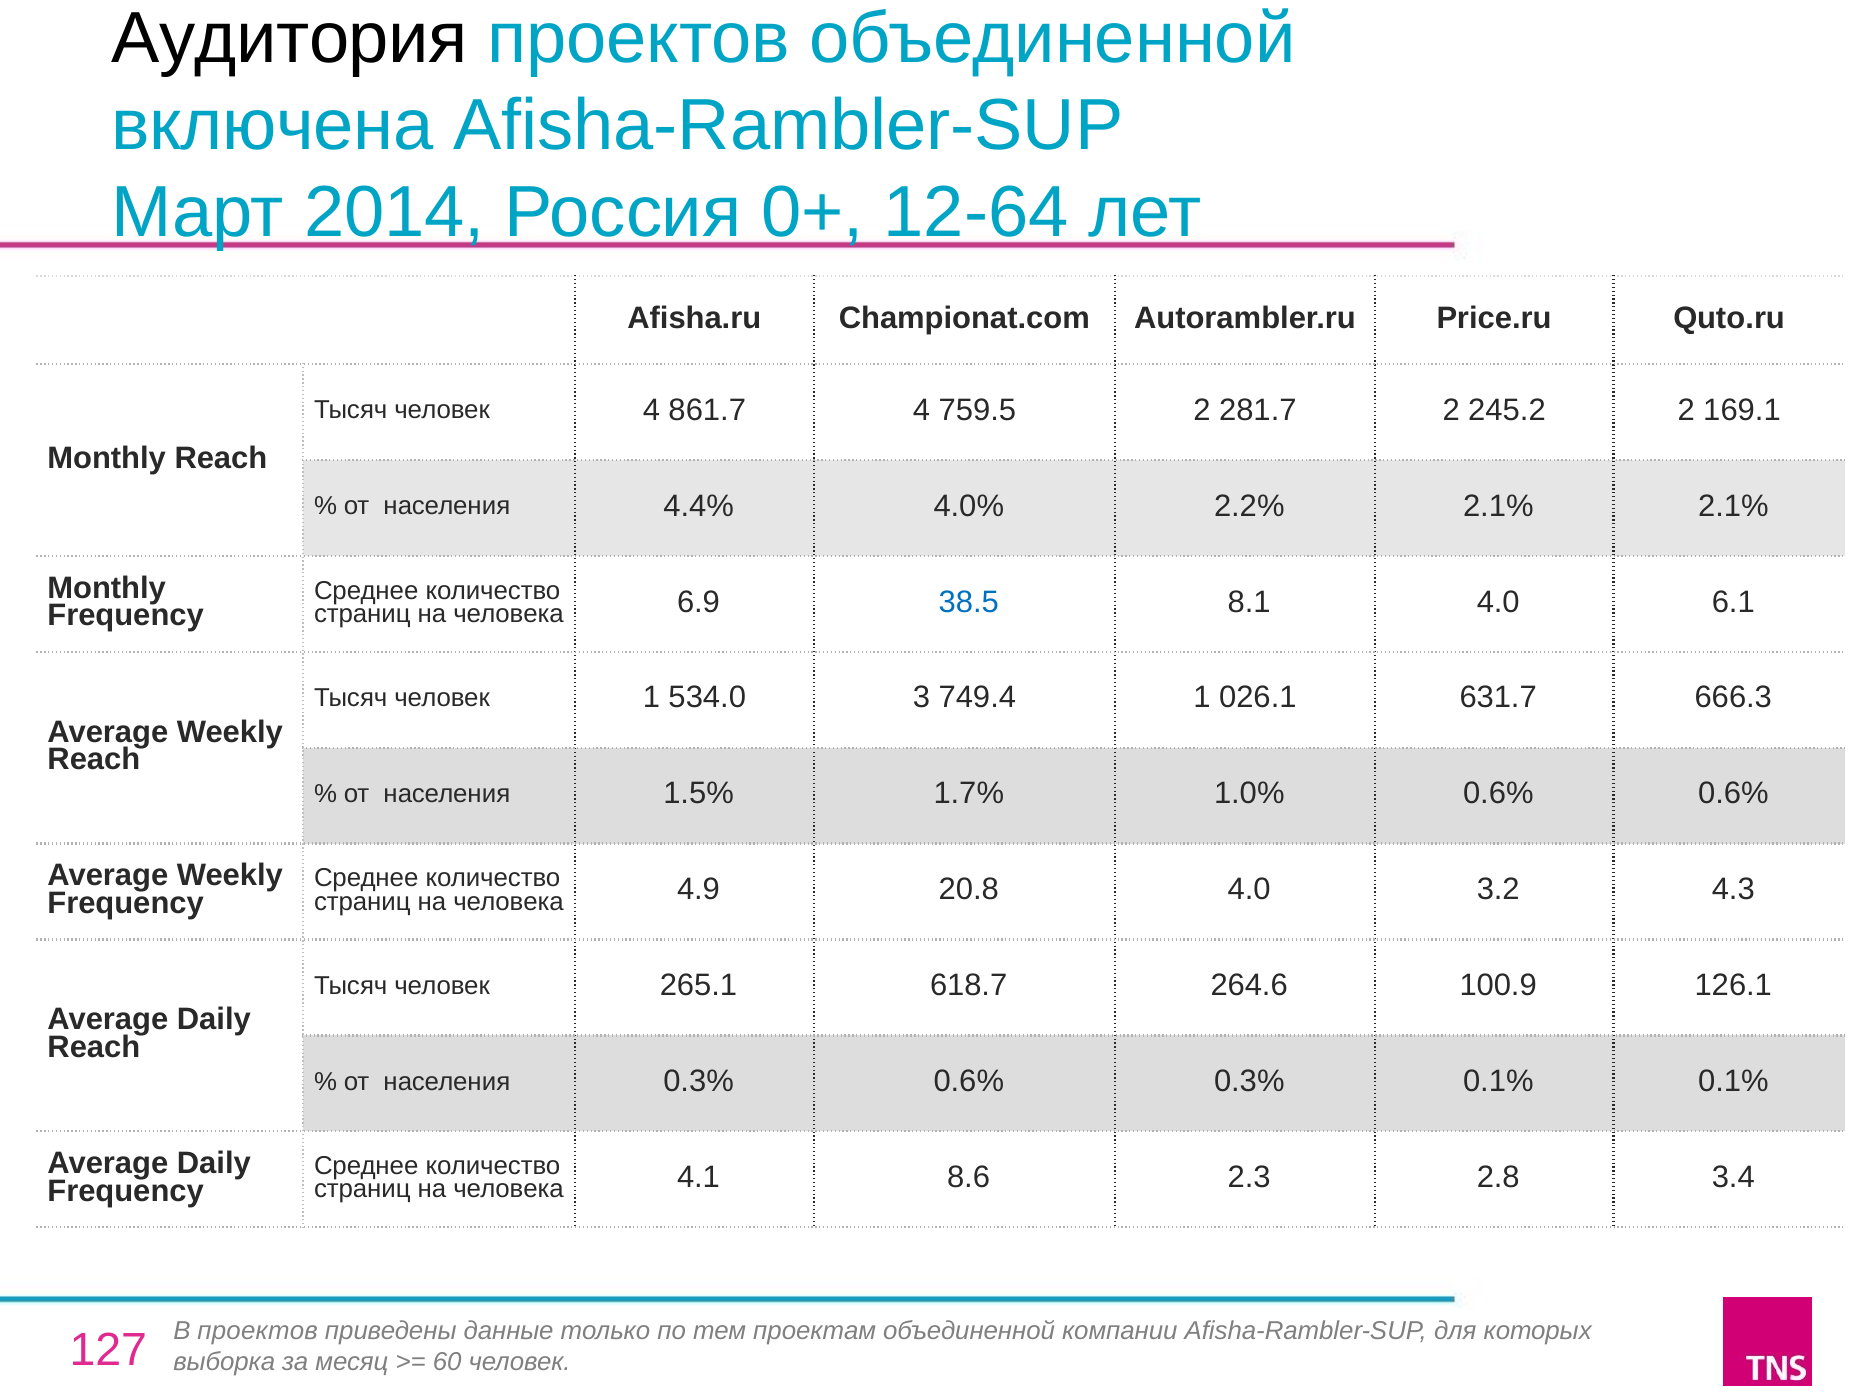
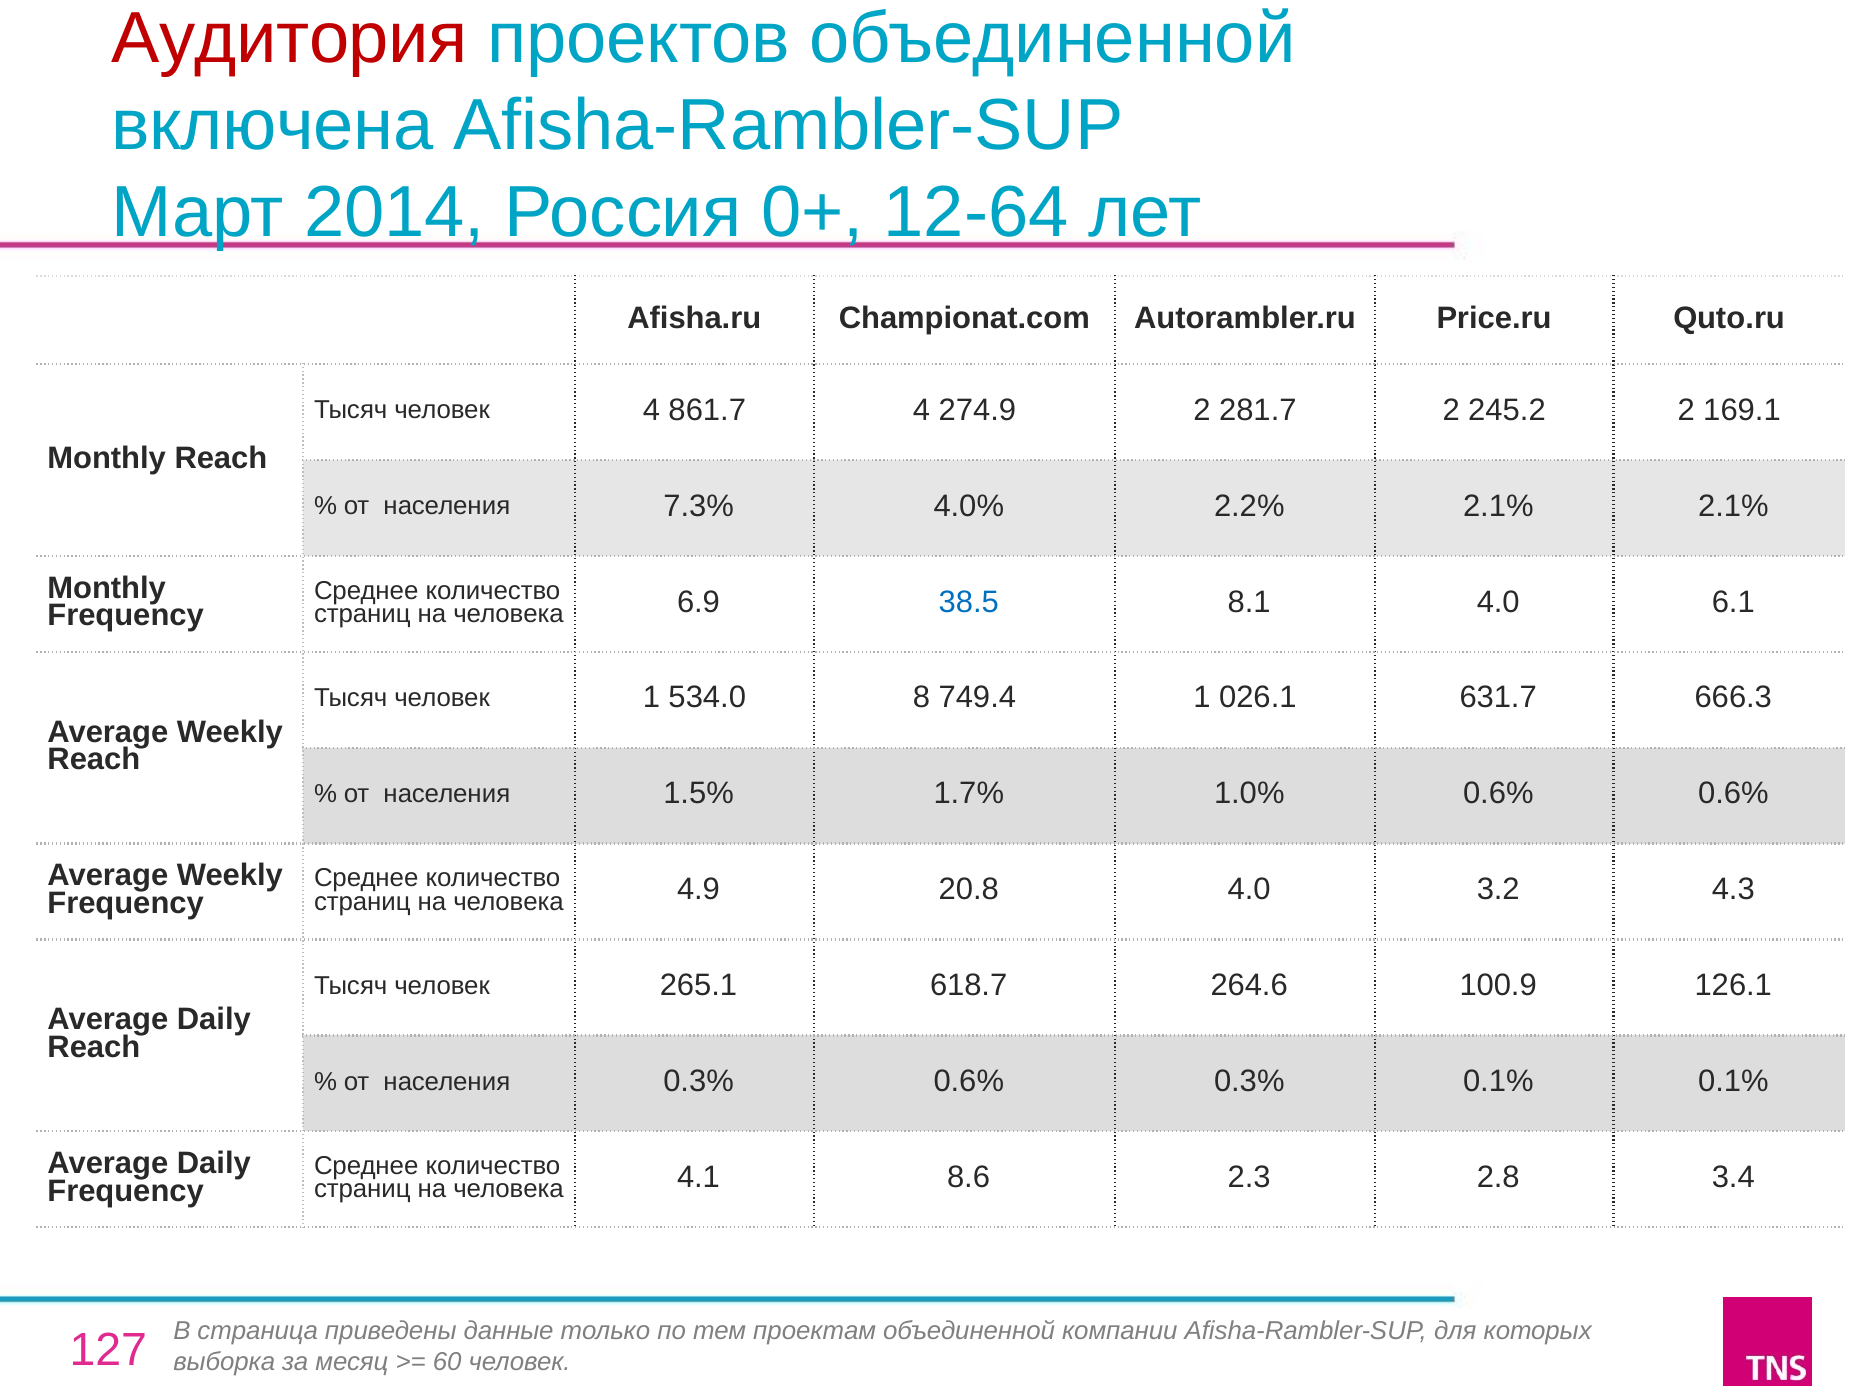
Аудитория colour: black -> red
759.5: 759.5 -> 274.9
4.4%: 4.4% -> 7.3%
3: 3 -> 8
В проектов: проектов -> страница
